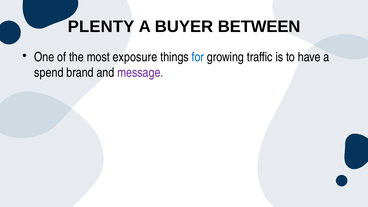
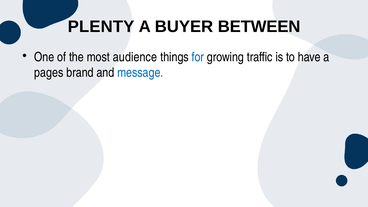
exposure: exposure -> audience
spend: spend -> pages
message colour: purple -> blue
